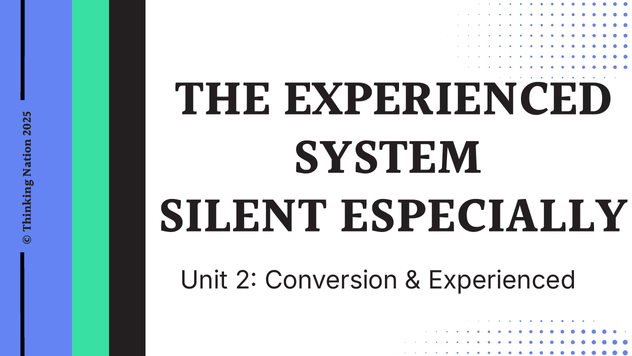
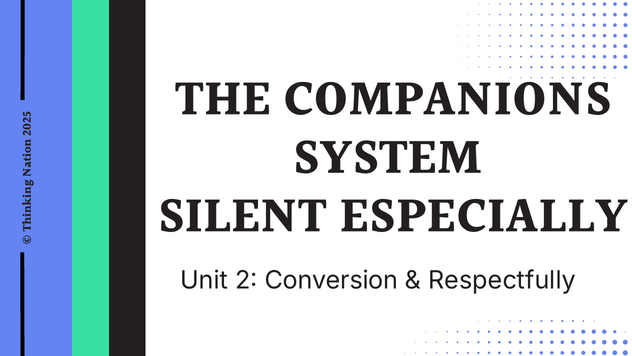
THE EXPERIENCED: EXPERIENCED -> COMPANIONS
Experienced at (502, 280): Experienced -> Respectfully
